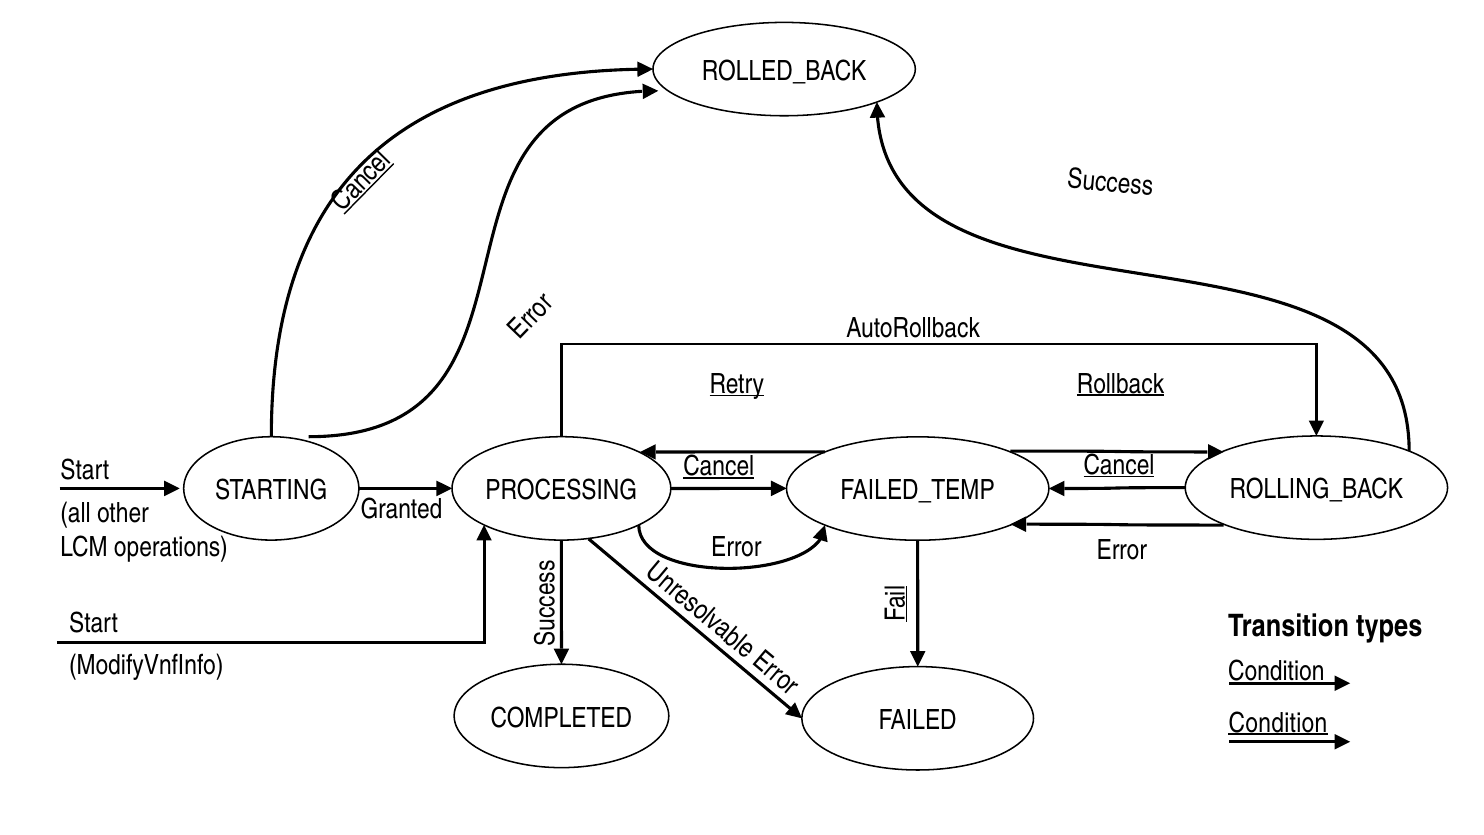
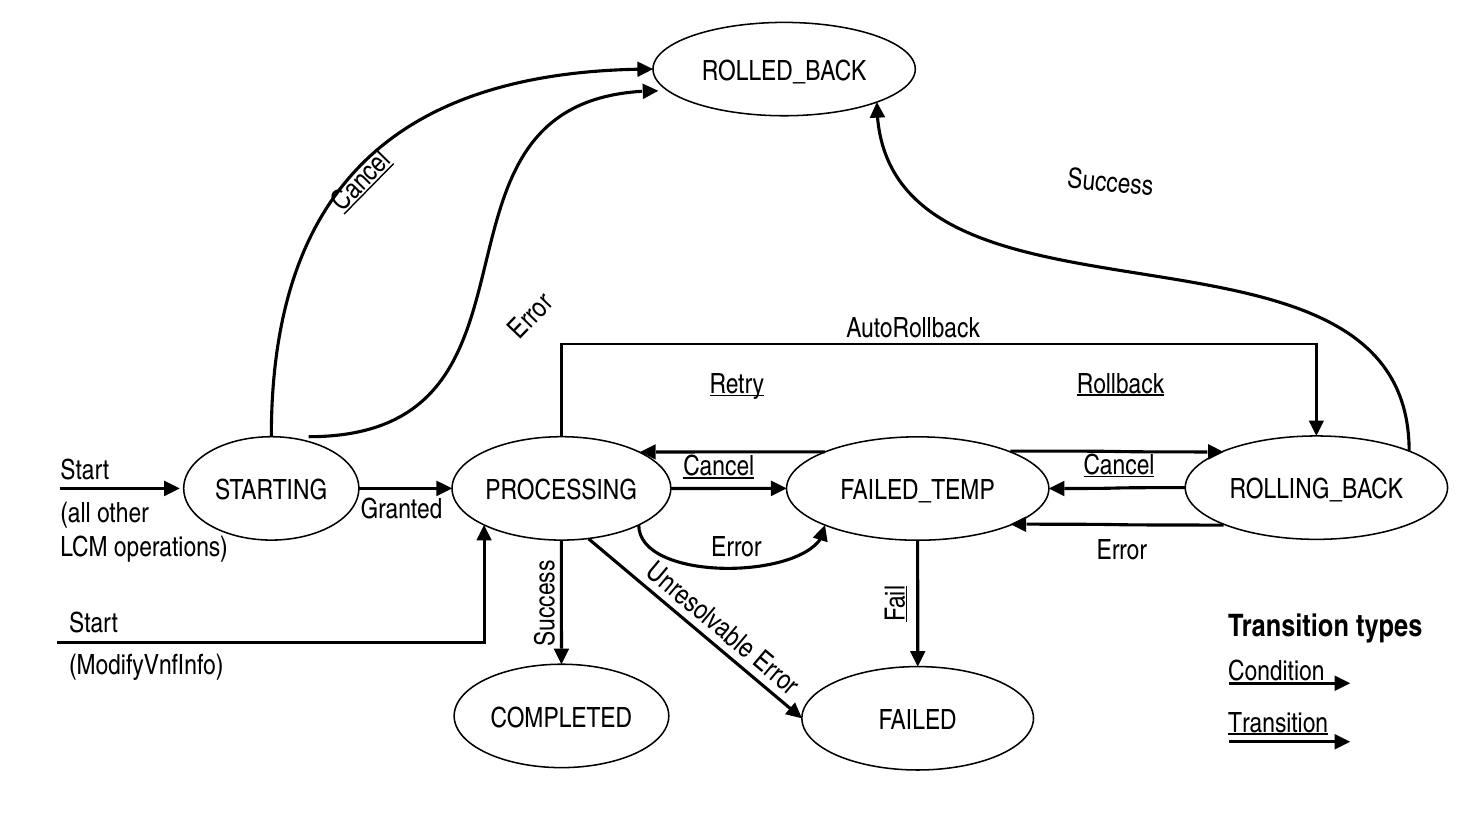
Condition at (1278, 723): Condition -> Transition
